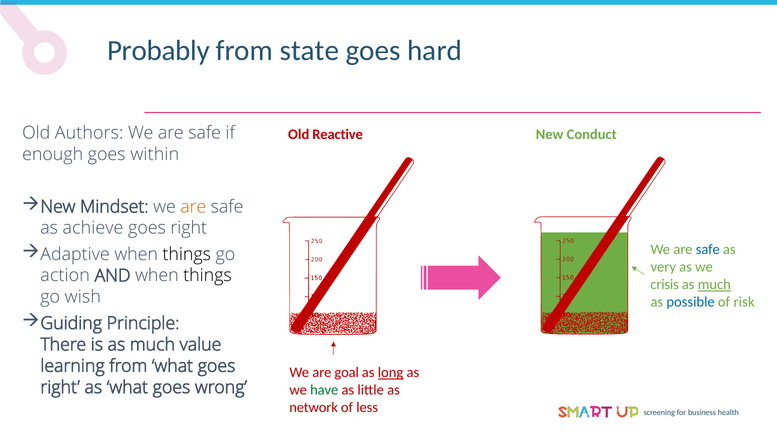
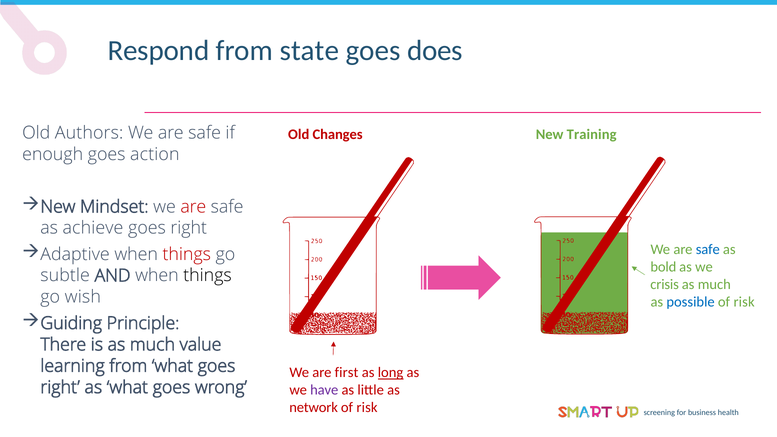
Probably: Probably -> Respond
hard: hard -> does
Reactive: Reactive -> Changes
Conduct: Conduct -> Training
within: within -> action
are at (193, 207) colour: orange -> red
things at (187, 254) colour: black -> red
very: very -> bold
action: action -> subtle
much at (714, 285) underline: present -> none
goal: goal -> first
have colour: green -> purple
less at (367, 408): less -> risk
